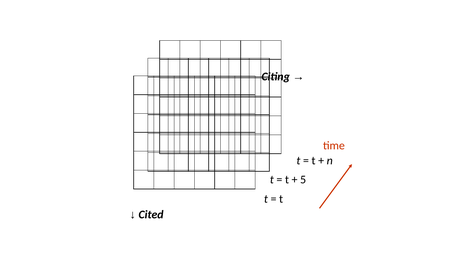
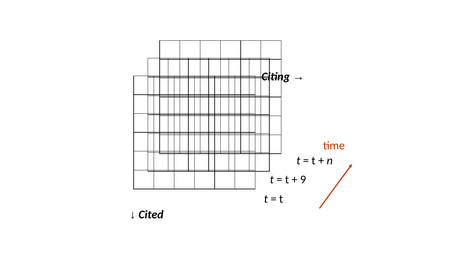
5: 5 -> 9
